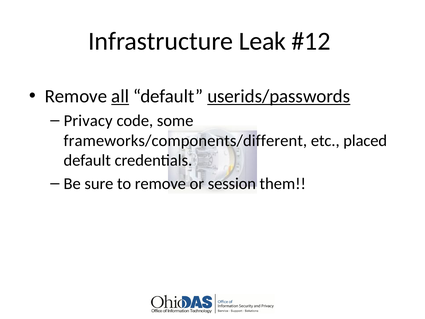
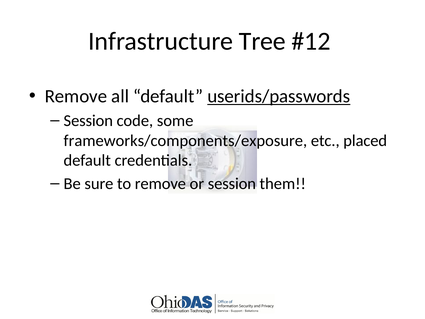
Leak: Leak -> Tree
all underline: present -> none
Privacy at (88, 121): Privacy -> Session
frameworks/components/different: frameworks/components/different -> frameworks/components/exposure
